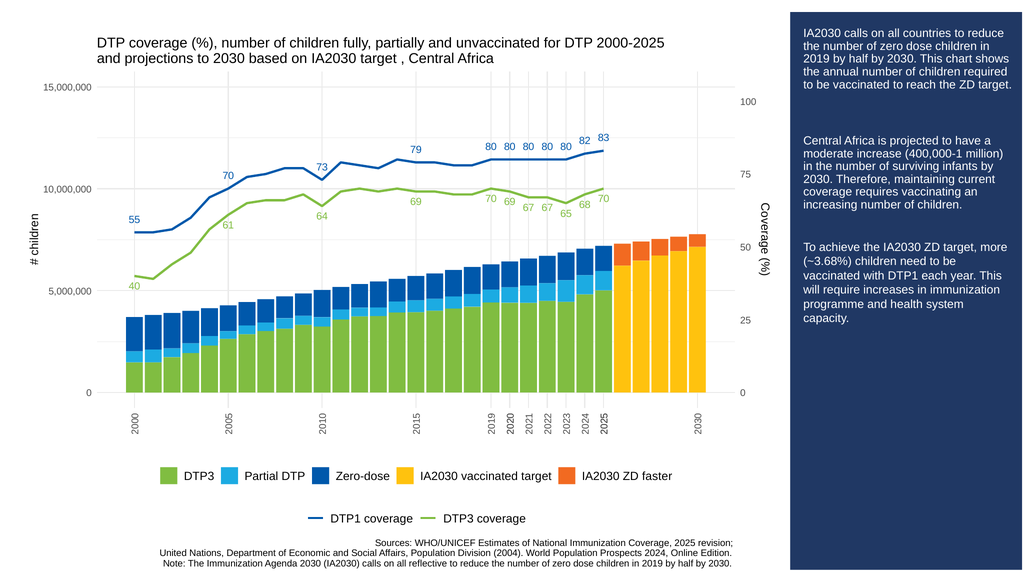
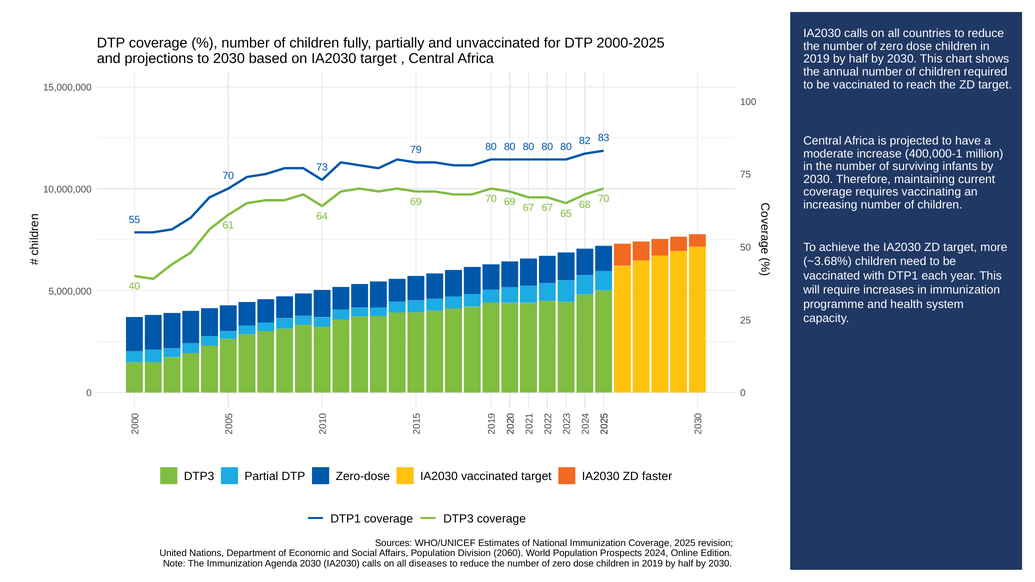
2004: 2004 -> 2060
reflective: reflective -> diseases
